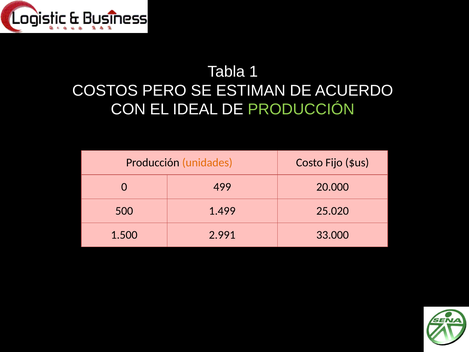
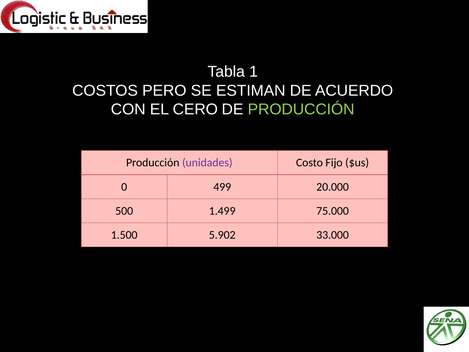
IDEAL: IDEAL -> CERO
unidades colour: orange -> purple
25.020: 25.020 -> 75.000
2.991: 2.991 -> 5.902
